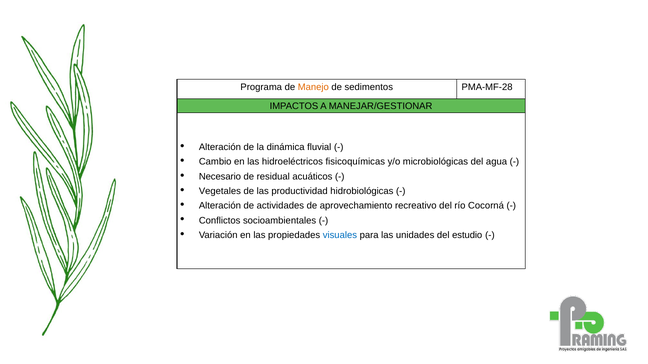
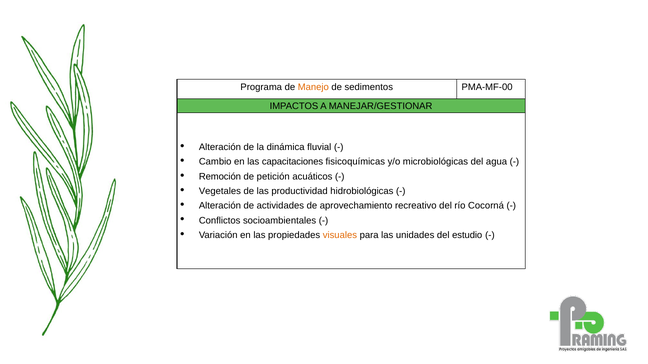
PMA-MF-28: PMA-MF-28 -> PMA-MF-00
hidroeléctricos: hidroeléctricos -> capacitaciones
Necesario: Necesario -> Remoción
residual: residual -> petición
visuales colour: blue -> orange
